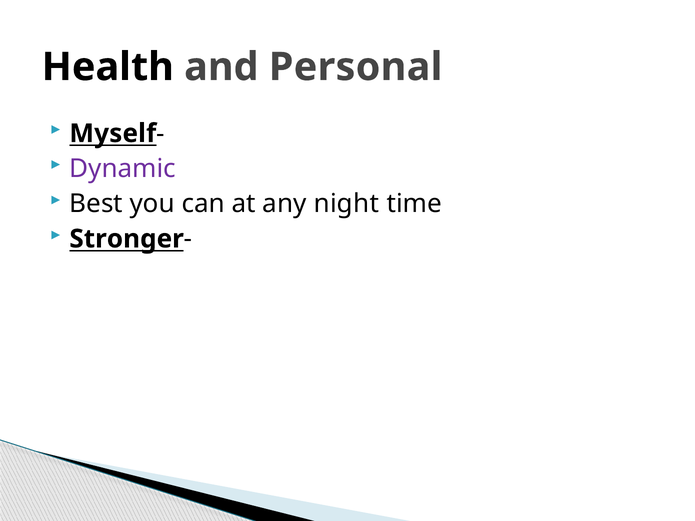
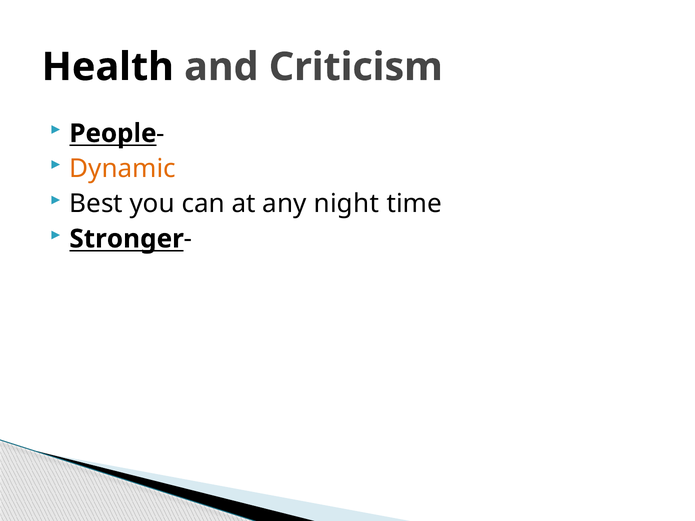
Personal: Personal -> Criticism
Myself: Myself -> People
Dynamic colour: purple -> orange
